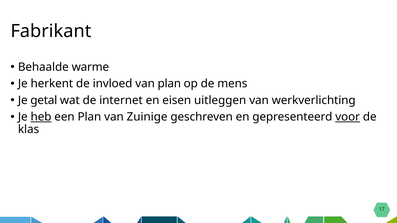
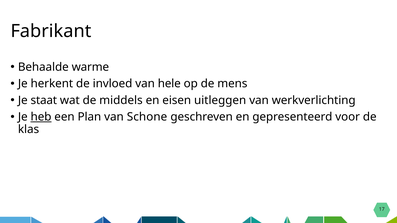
van plan: plan -> hele
getal: getal -> staat
internet: internet -> middels
Zuinige: Zuinige -> Schone
voor underline: present -> none
